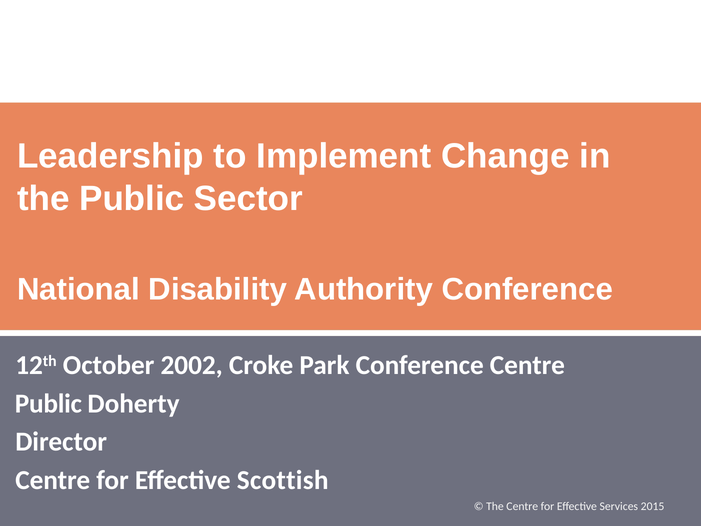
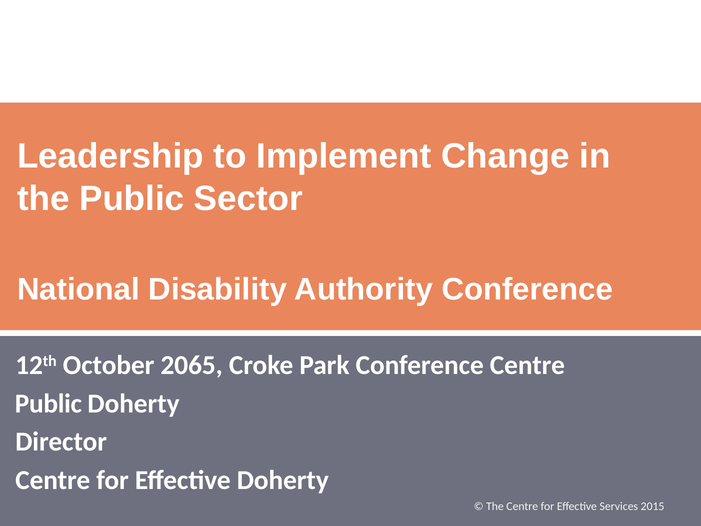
2002: 2002 -> 2065
Effective Scottish: Scottish -> Doherty
